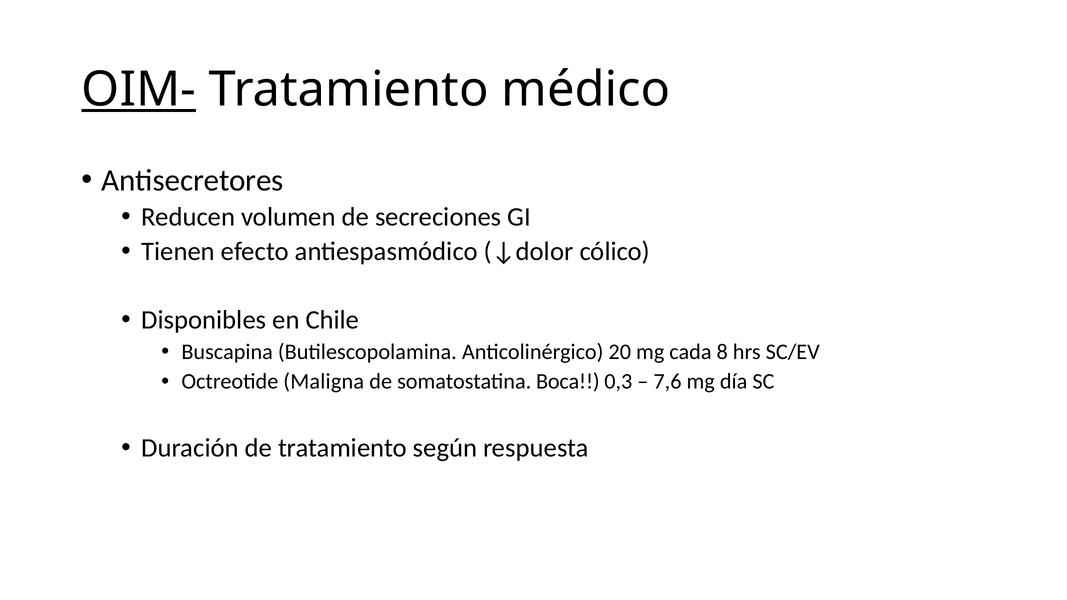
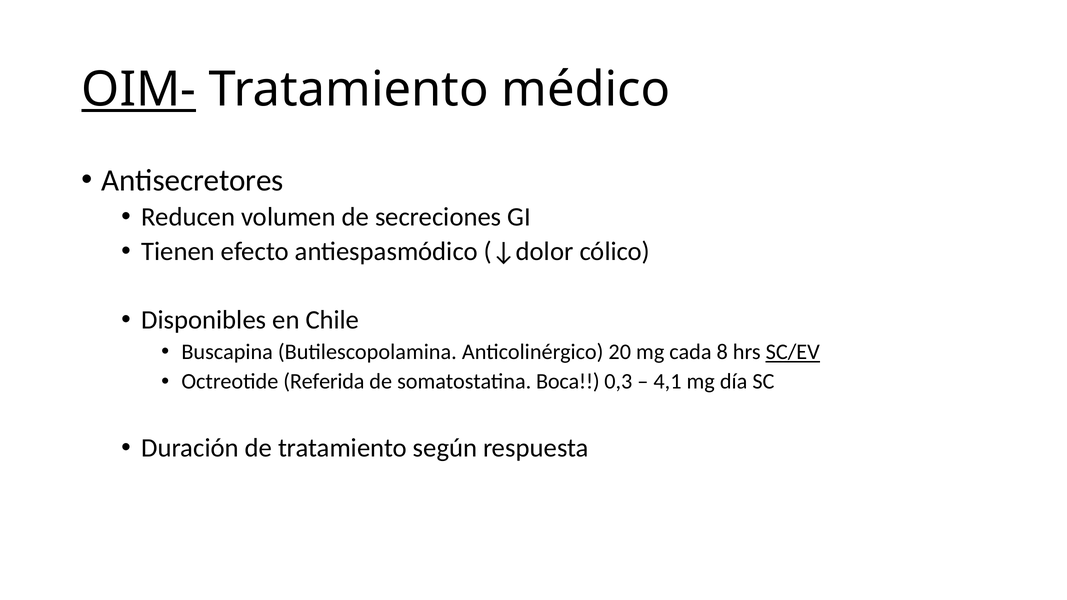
SC/EV underline: none -> present
Maligna: Maligna -> Referida
7,6: 7,6 -> 4,1
